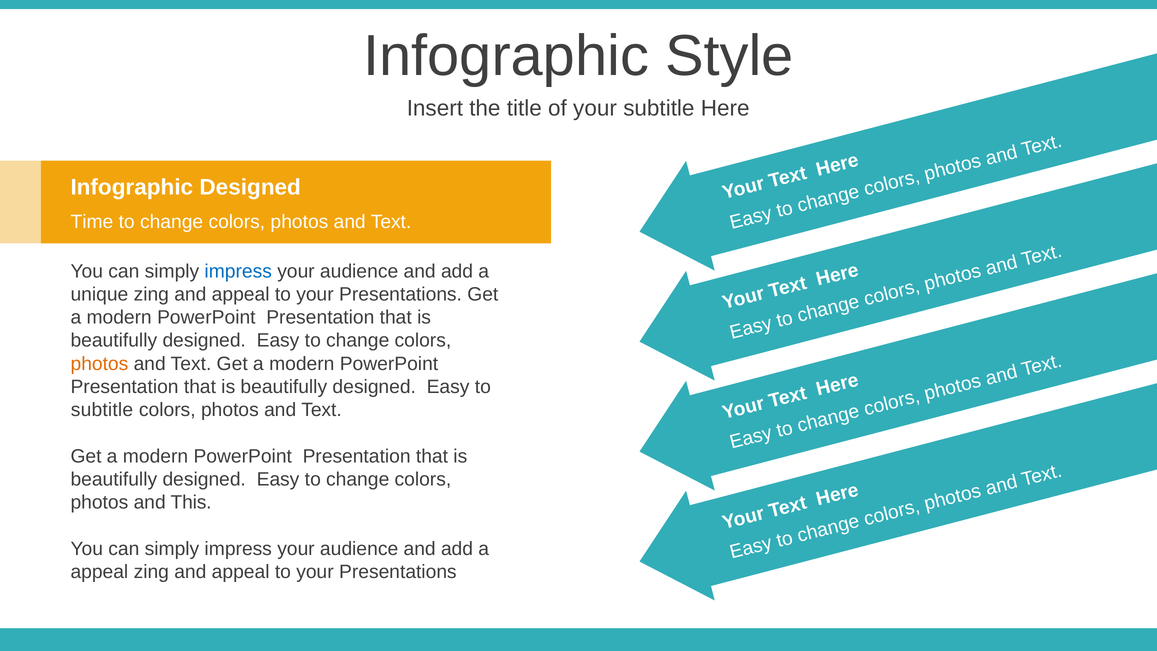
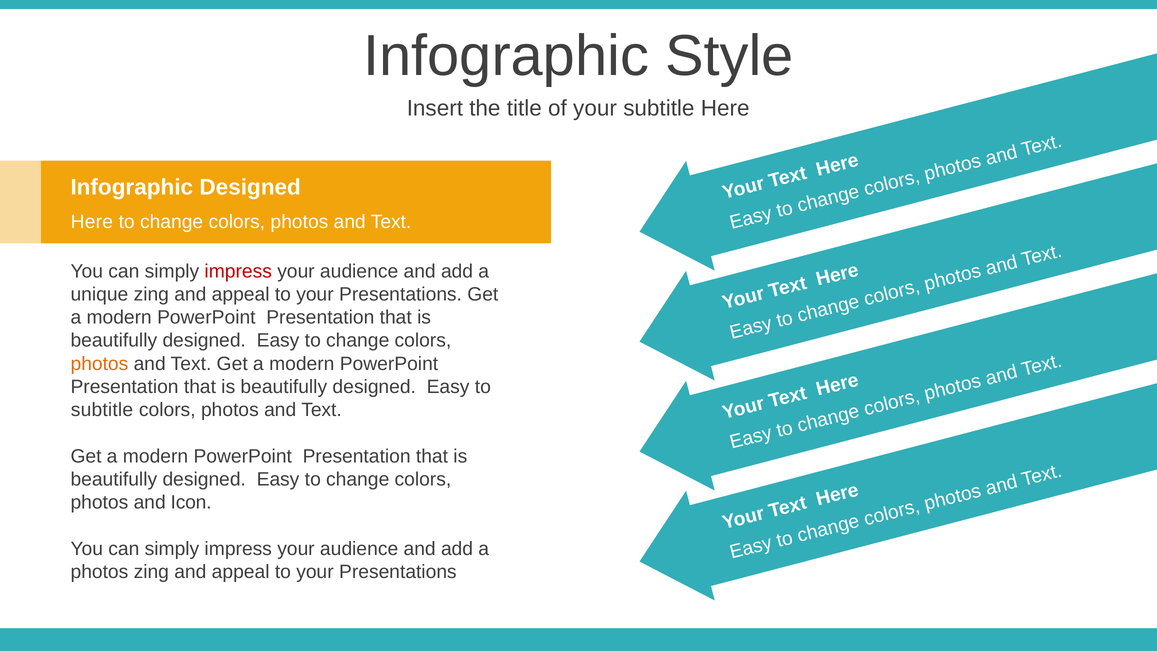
Time at (92, 222): Time -> Here
impress at (238, 271) colour: blue -> red
This: This -> Icon
appeal at (99, 572): appeal -> photos
